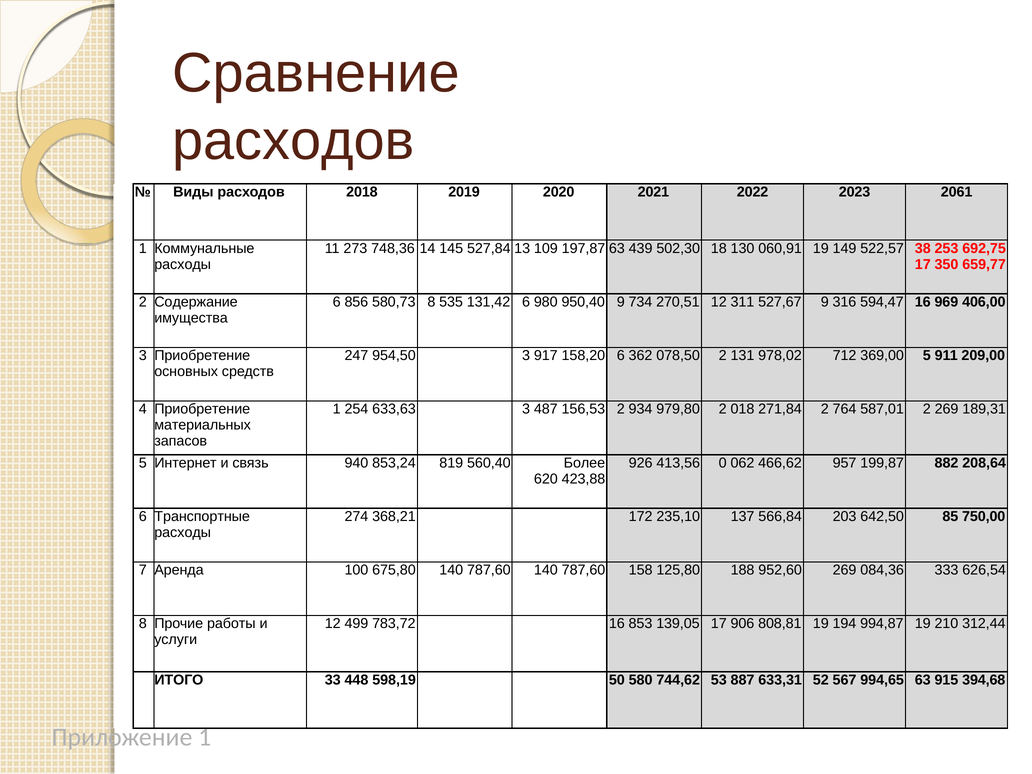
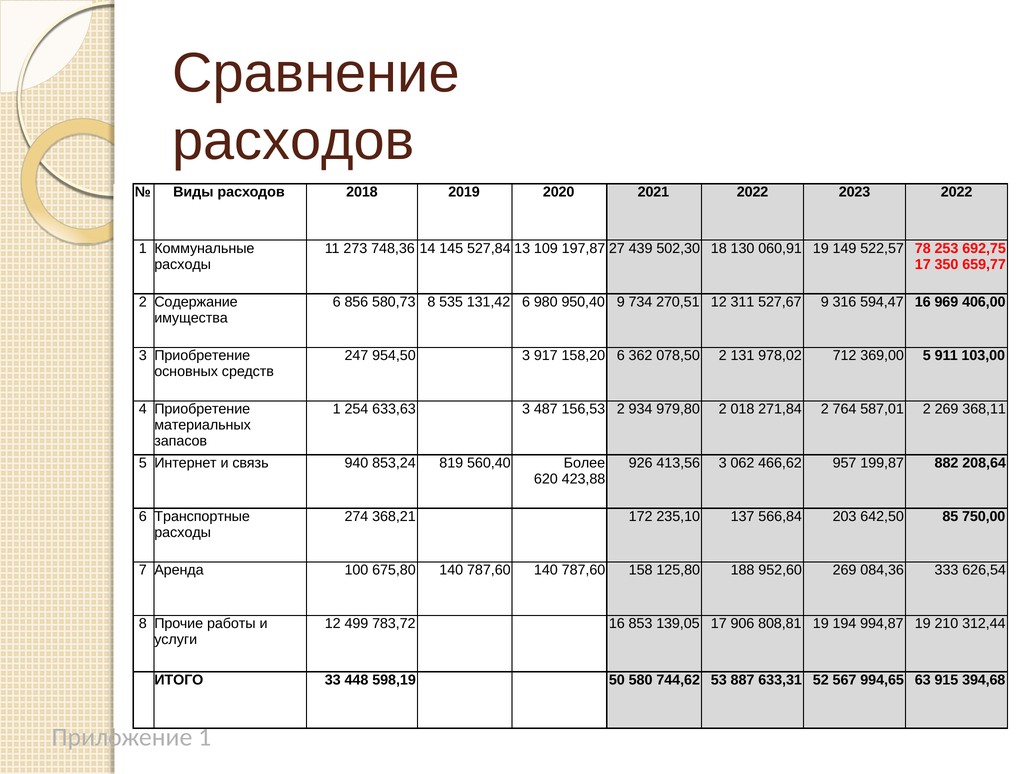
2023 2061: 2061 -> 2022
197,87 63: 63 -> 27
38: 38 -> 78
209,00: 209,00 -> 103,00
189,31: 189,31 -> 368,11
413,56 0: 0 -> 3
